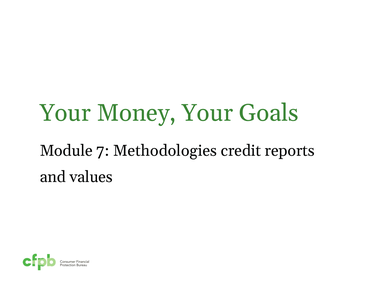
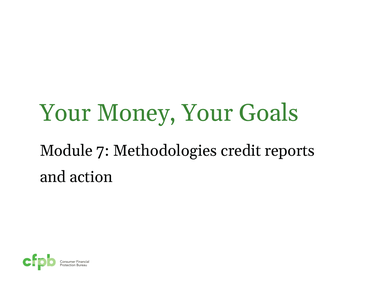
values: values -> action
